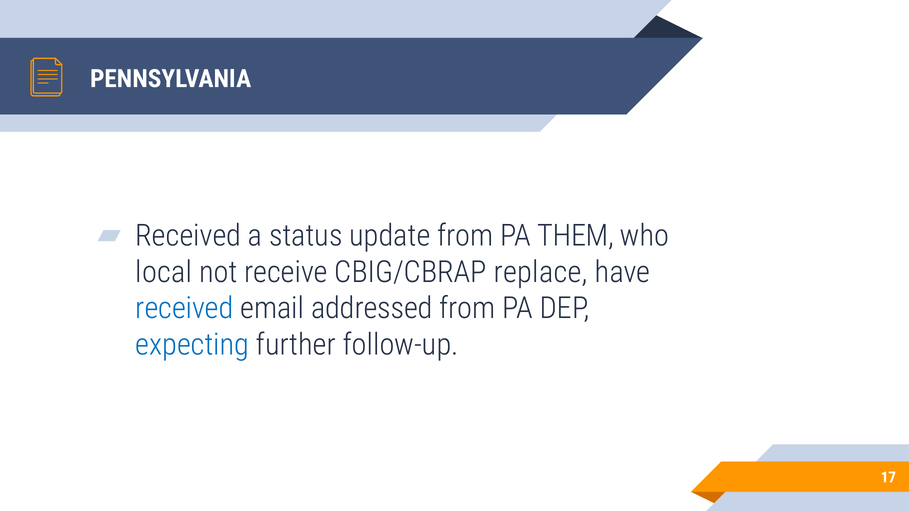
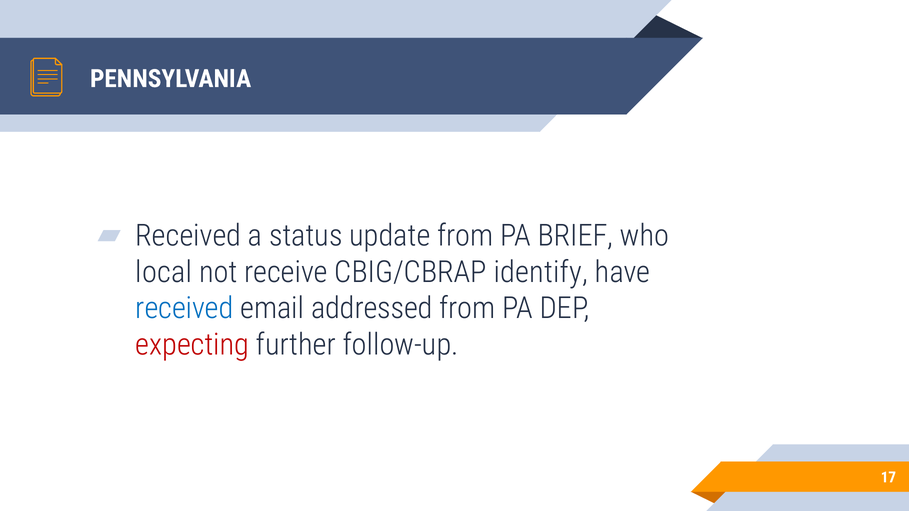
THEM: THEM -> BRIEF
replace: replace -> identify
expecting colour: blue -> red
